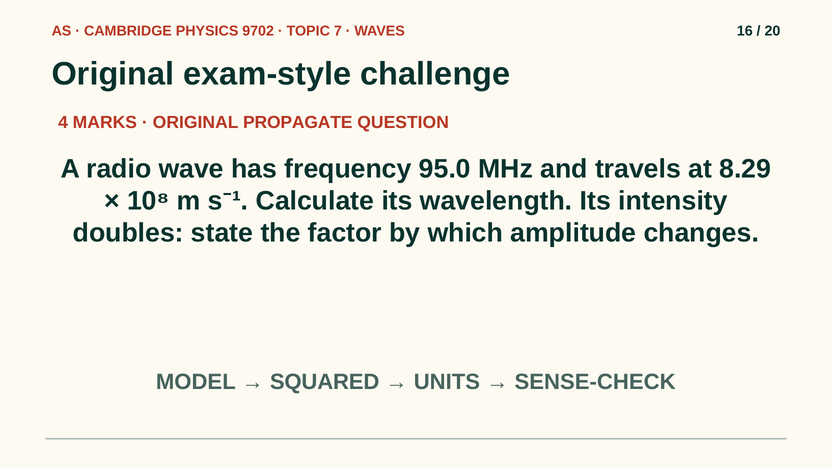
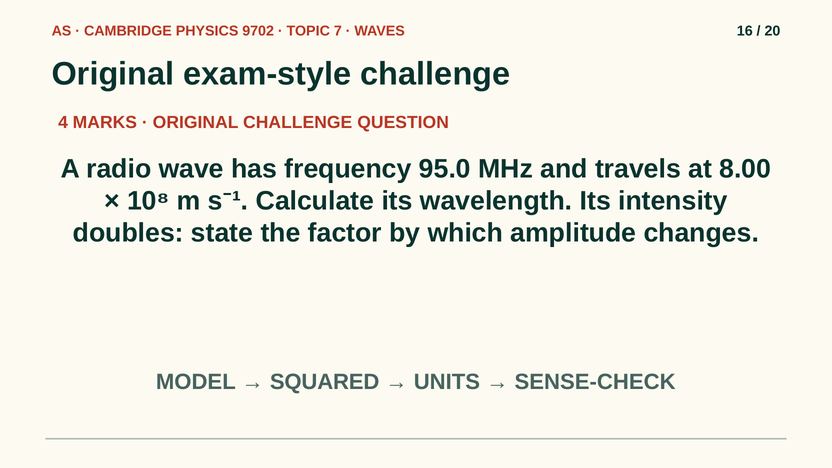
ORIGINAL PROPAGATE: PROPAGATE -> CHALLENGE
8.29: 8.29 -> 8.00
